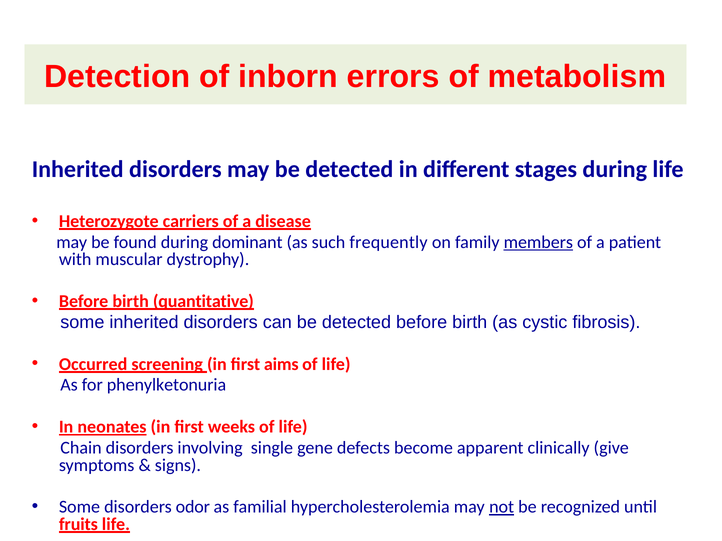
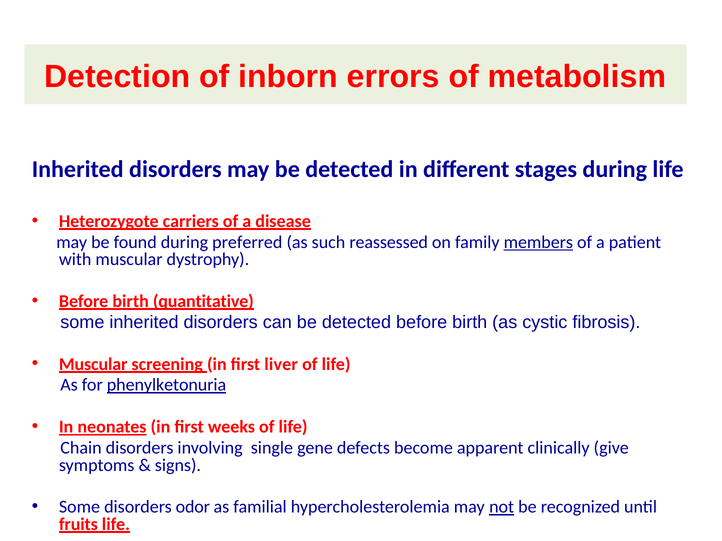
dominant: dominant -> preferred
frequently: frequently -> reassessed
Occurred at (93, 364): Occurred -> Muscular
aims: aims -> liver
phenylketonuria underline: none -> present
